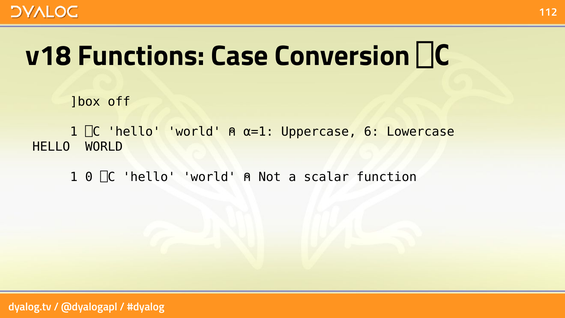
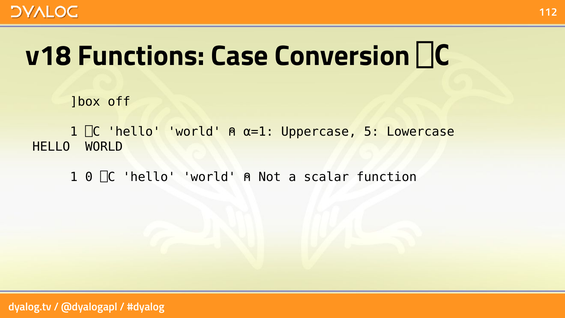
6: 6 -> 5
